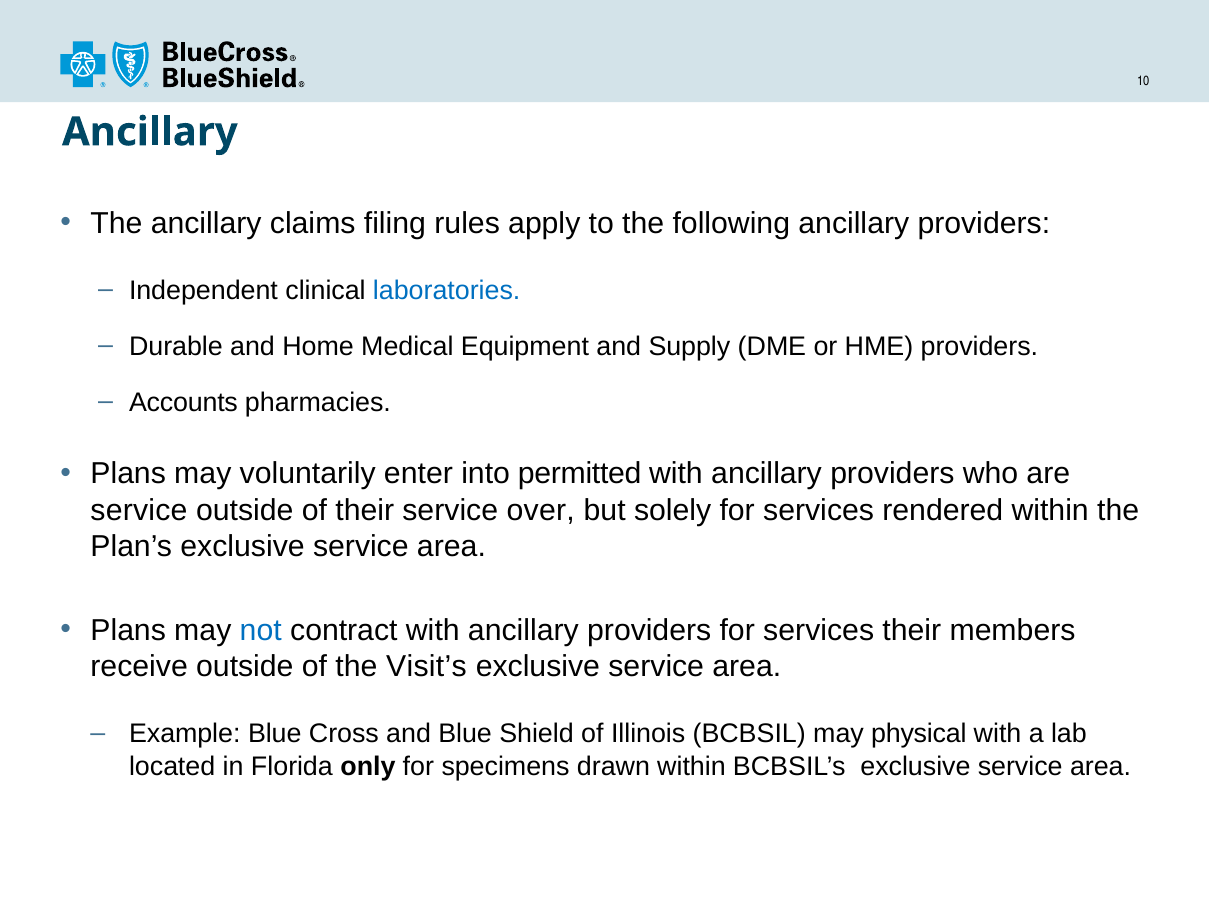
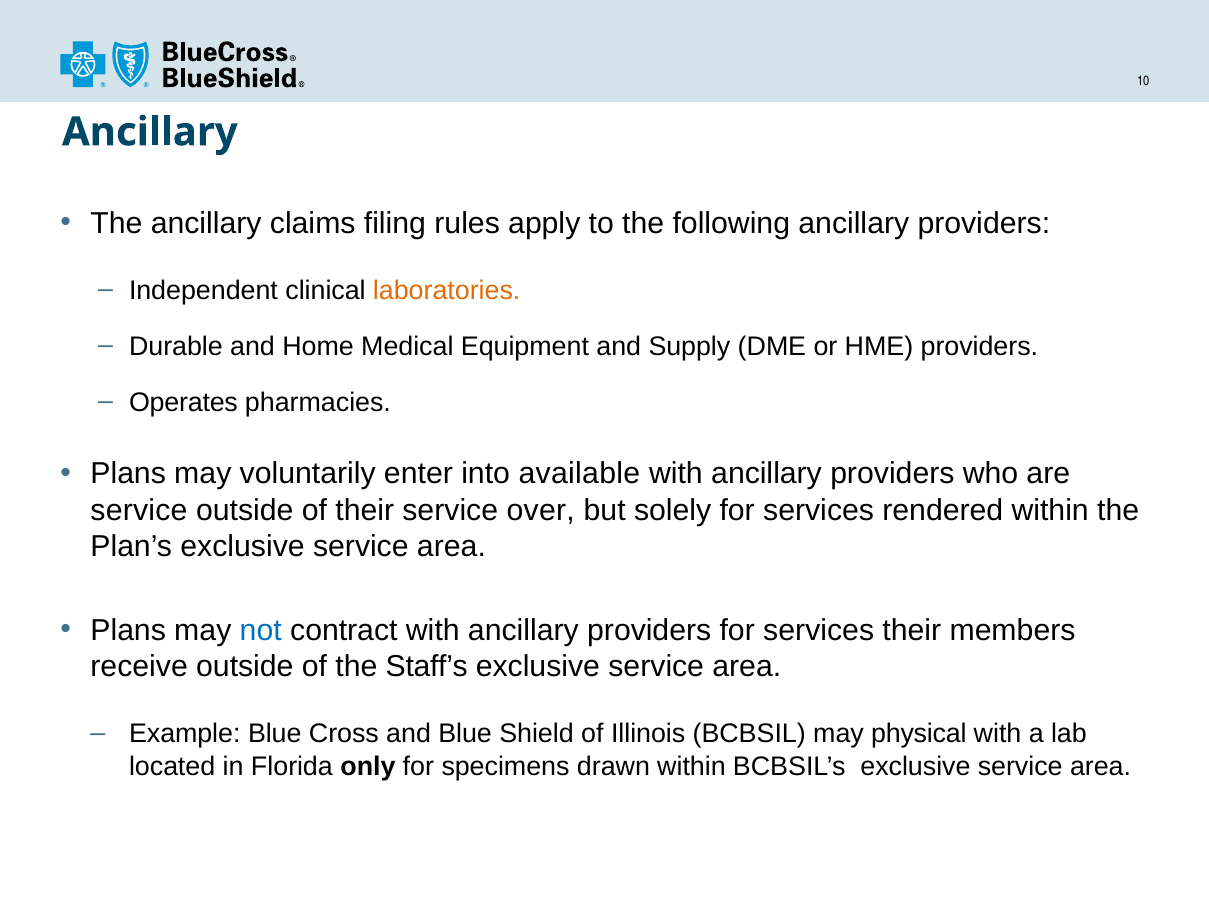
laboratories colour: blue -> orange
Accounts: Accounts -> Operates
permitted: permitted -> available
Visit’s: Visit’s -> Staff’s
